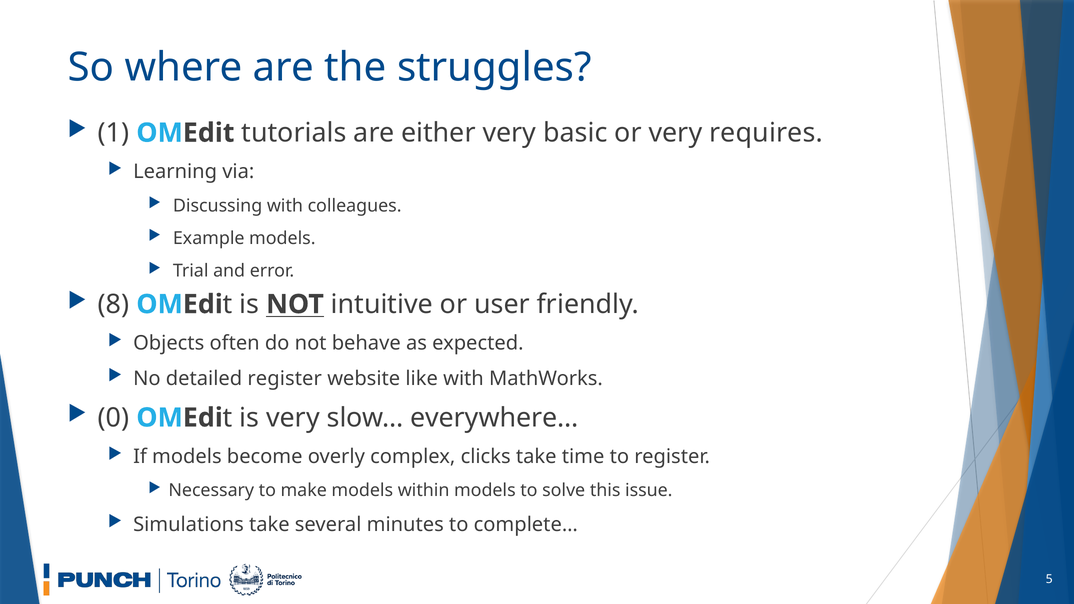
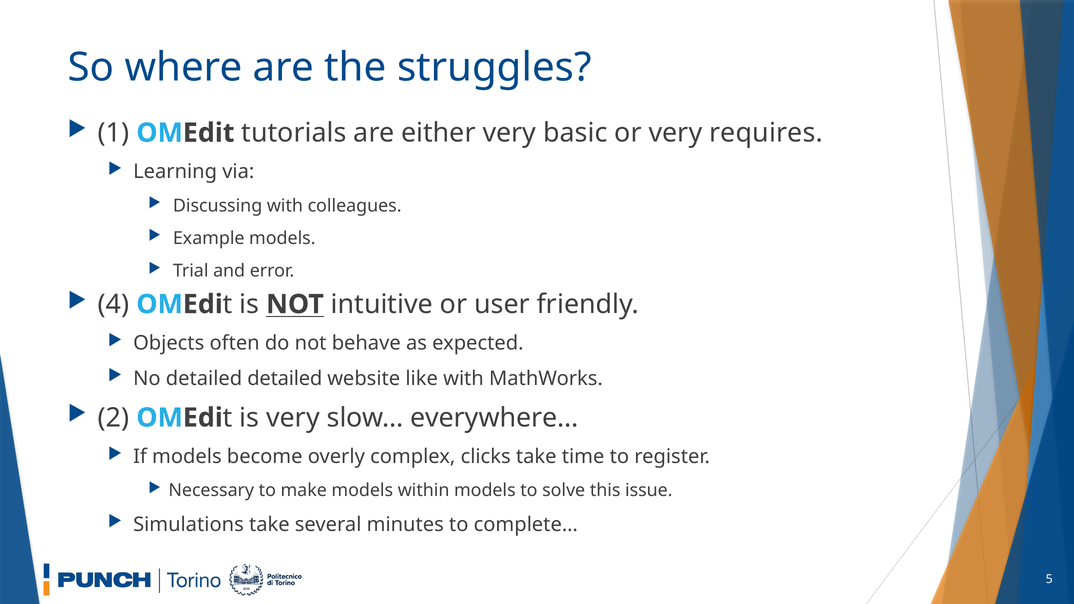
8: 8 -> 4
detailed register: register -> detailed
0: 0 -> 2
